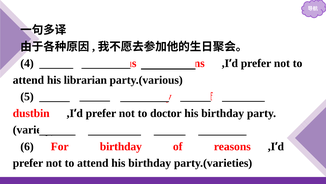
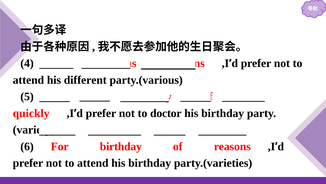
librarian: librarian -> different
dustbin: dustbin -> quickly
